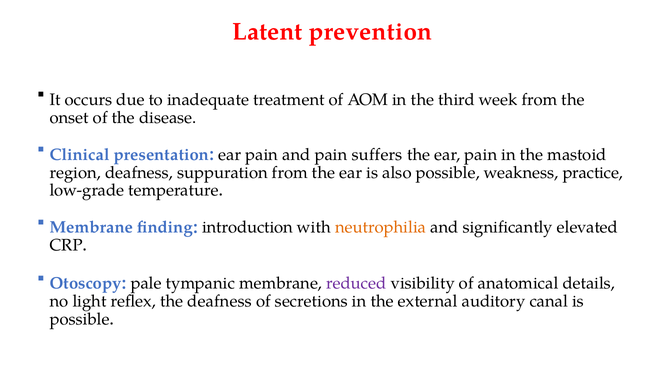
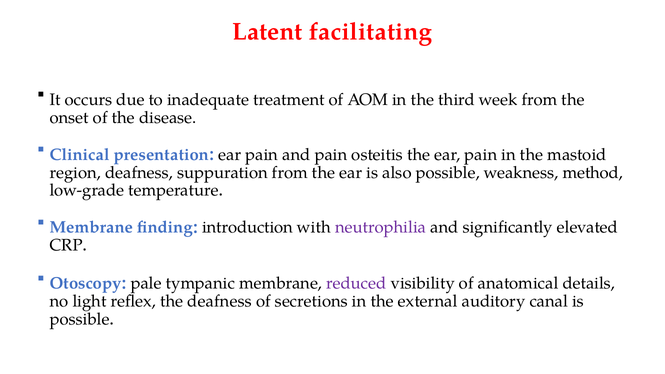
prevention: prevention -> facilitating
suffers: suffers -> osteitis
practice: practice -> method
neutrophilia colour: orange -> purple
